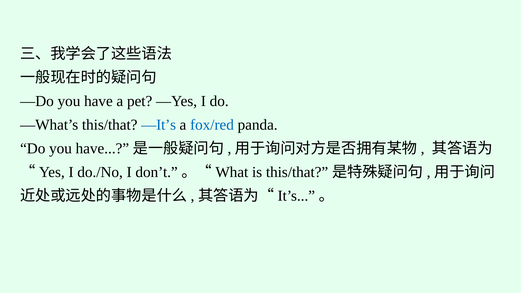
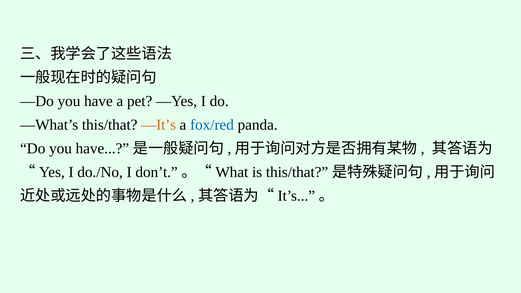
—It’s colour: blue -> orange
